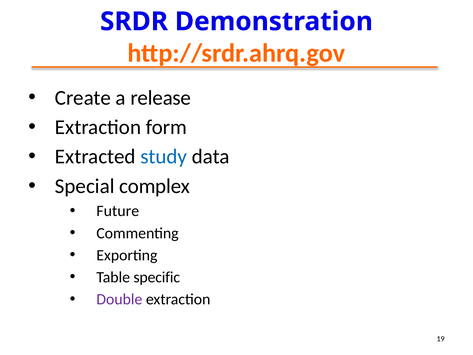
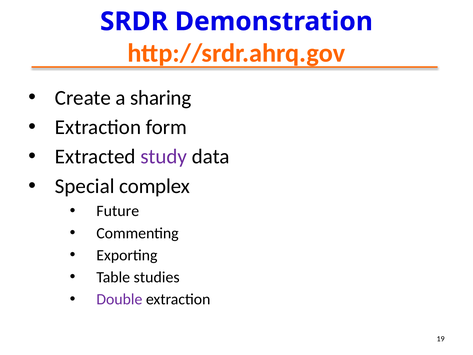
release: release -> sharing
study colour: blue -> purple
specific: specific -> studies
